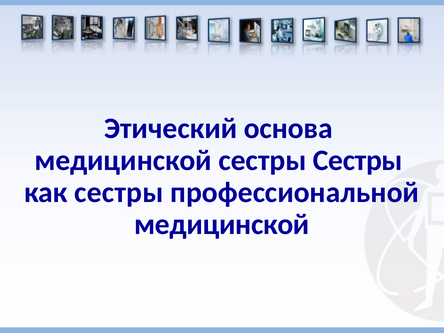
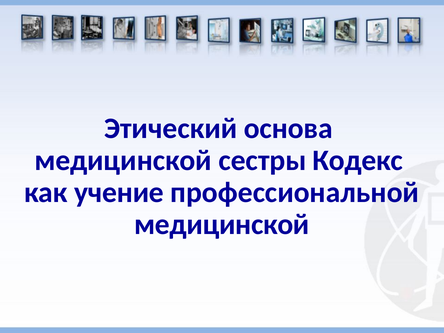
сестры Сестры: Сестры -> Кодекс
как сестры: сестры -> учение
